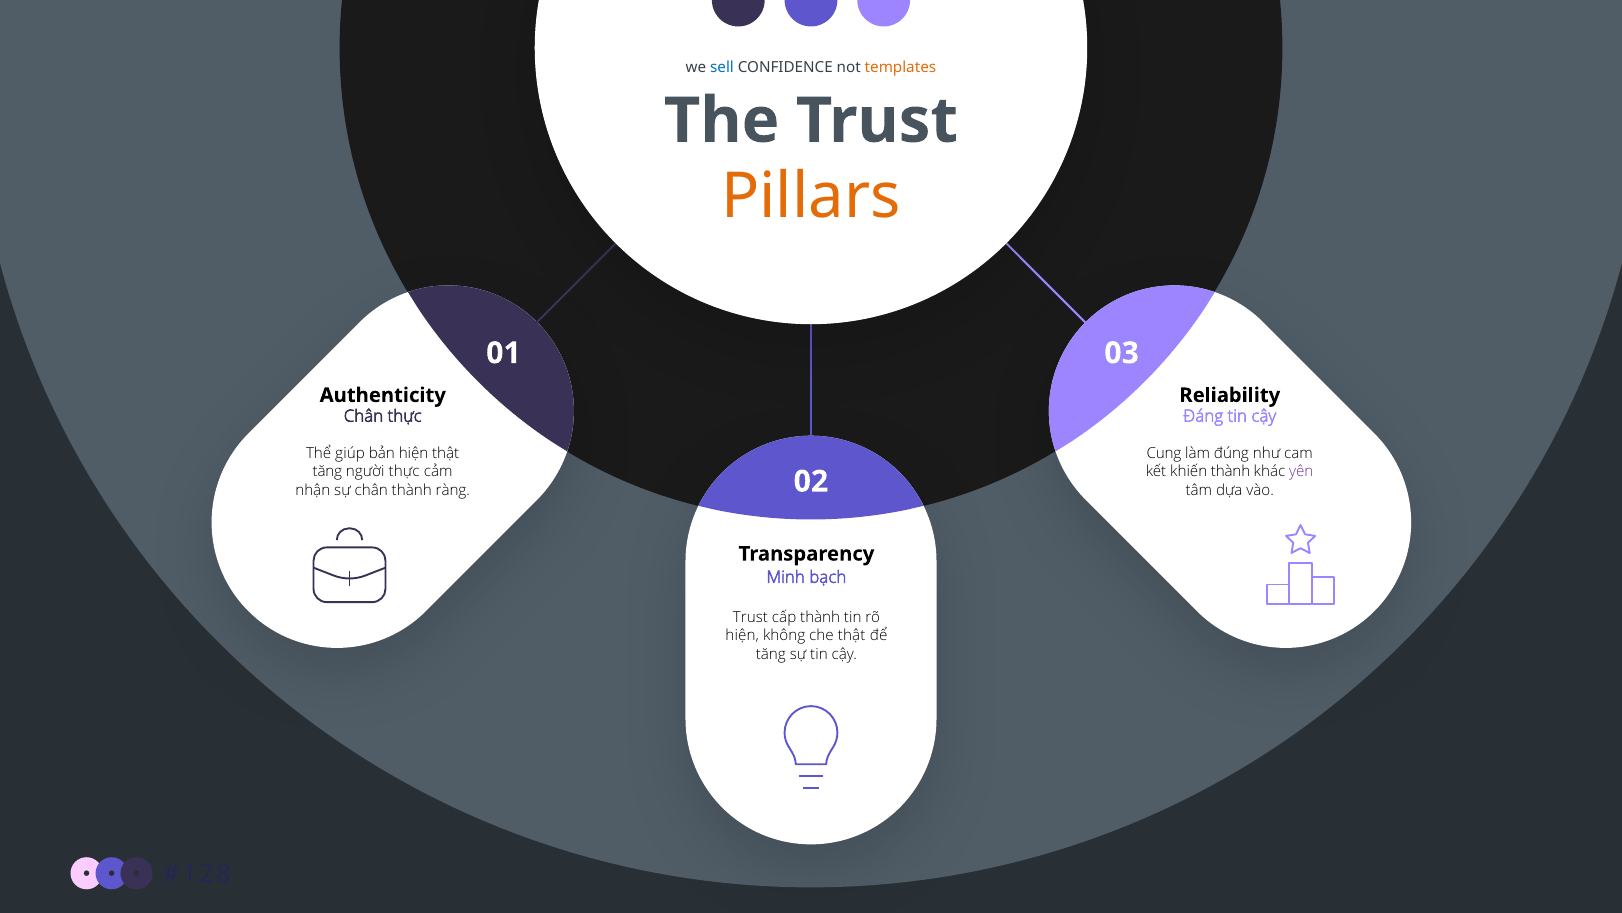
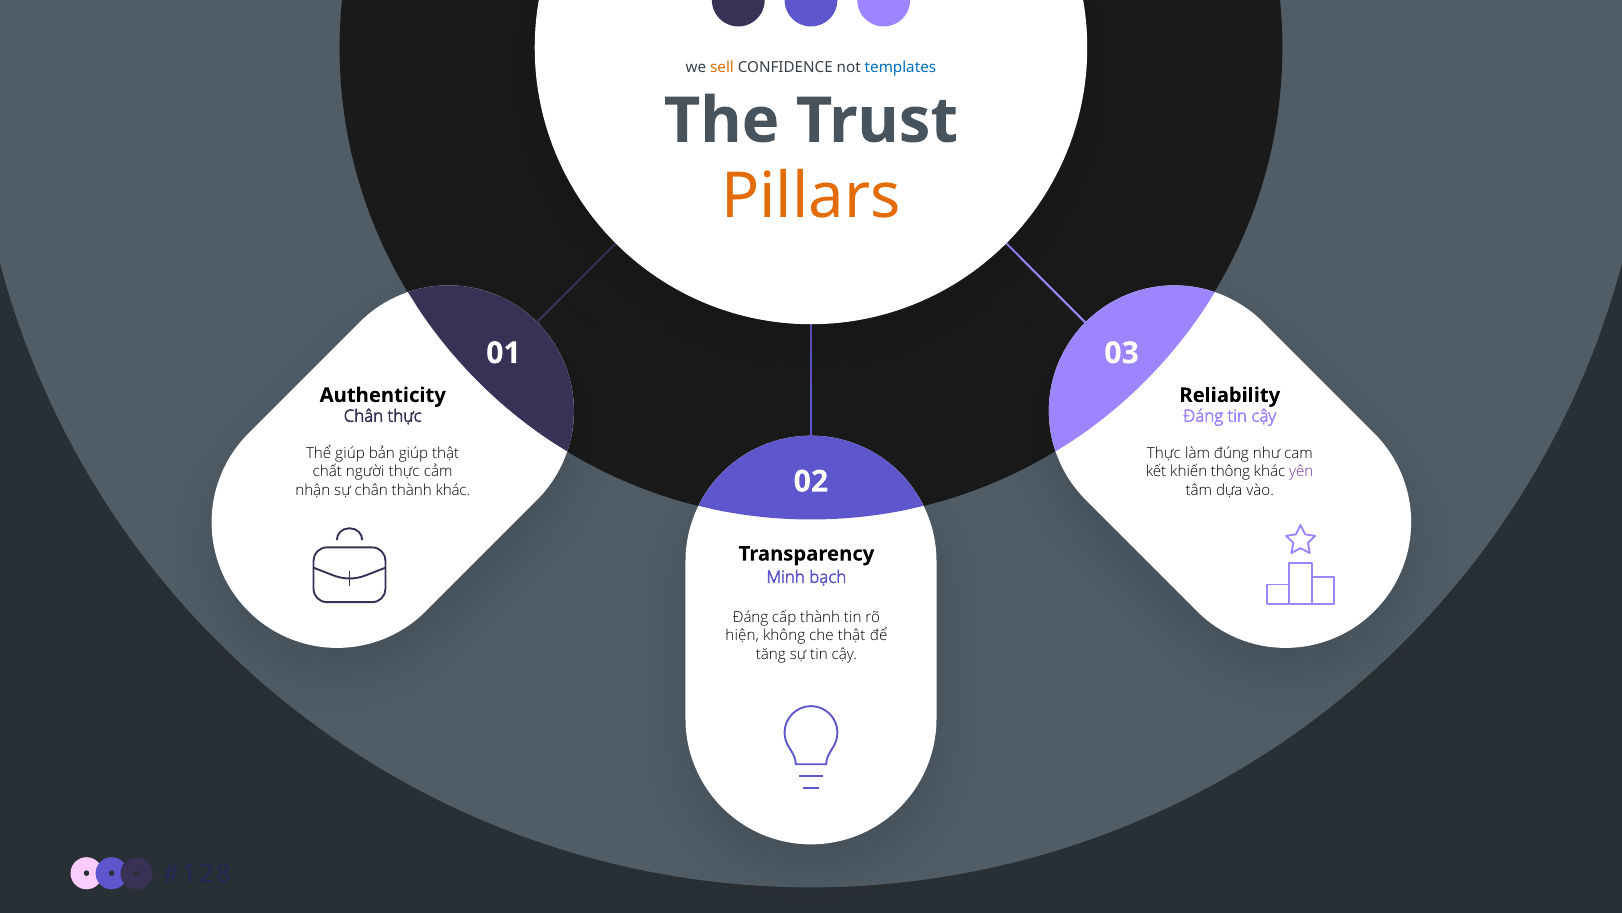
sell colour: blue -> orange
templates colour: orange -> blue
bản hiện: hiện -> giúp
Cung at (1164, 453): Cung -> Thực
tăng at (327, 472): tăng -> chất
khiến thành: thành -> thông
thành ràng: ràng -> khác
Trust at (750, 617): Trust -> Đáng
